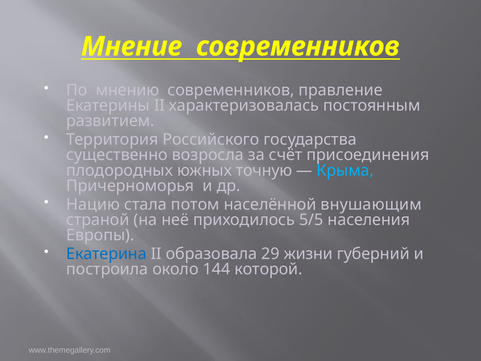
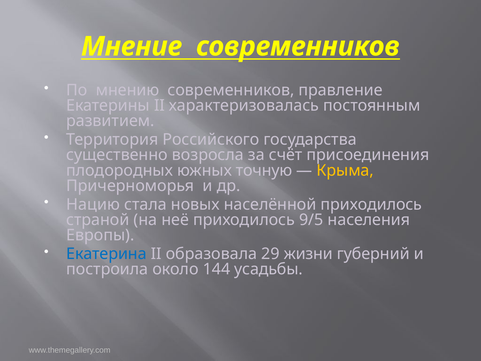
Крыма colour: light blue -> yellow
потом: потом -> новых
населённой внушающим: внушающим -> приходилось
5/5: 5/5 -> 9/5
которой: которой -> усадьбы
